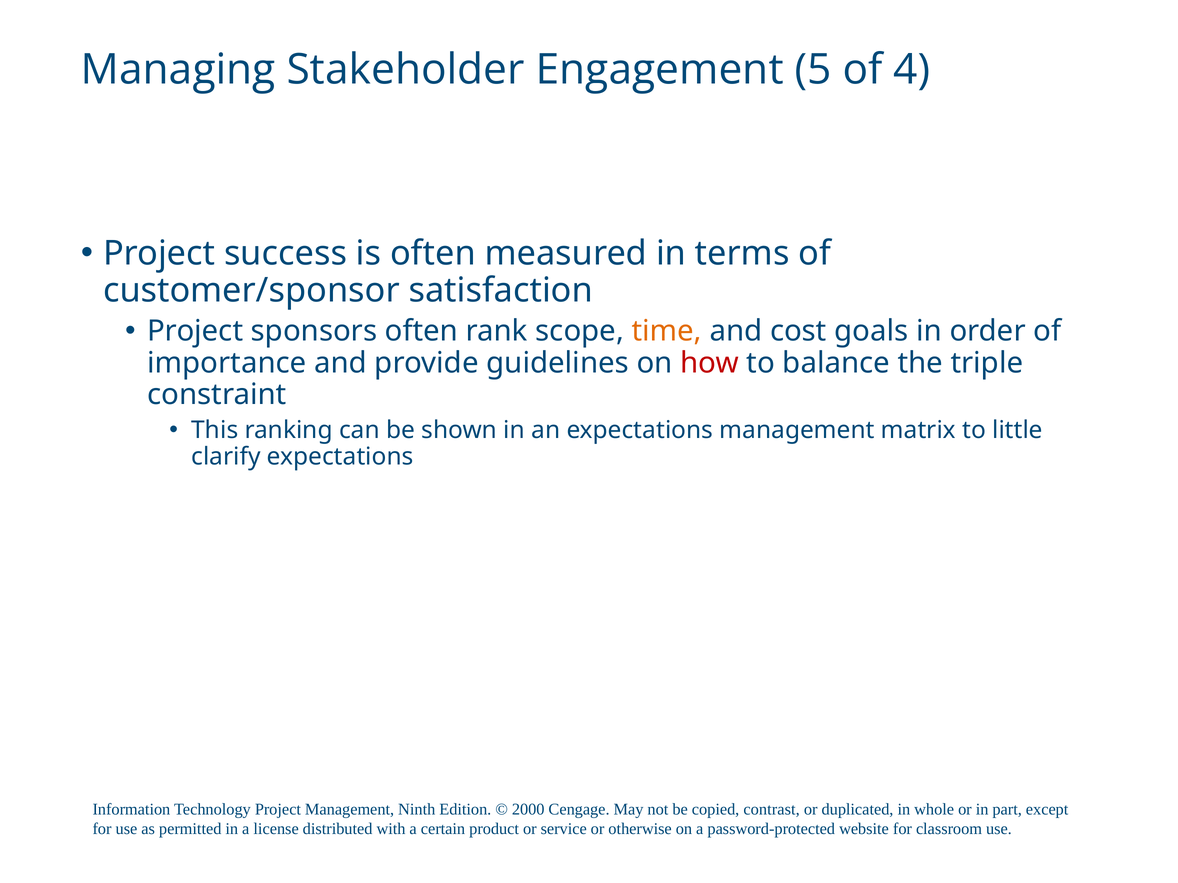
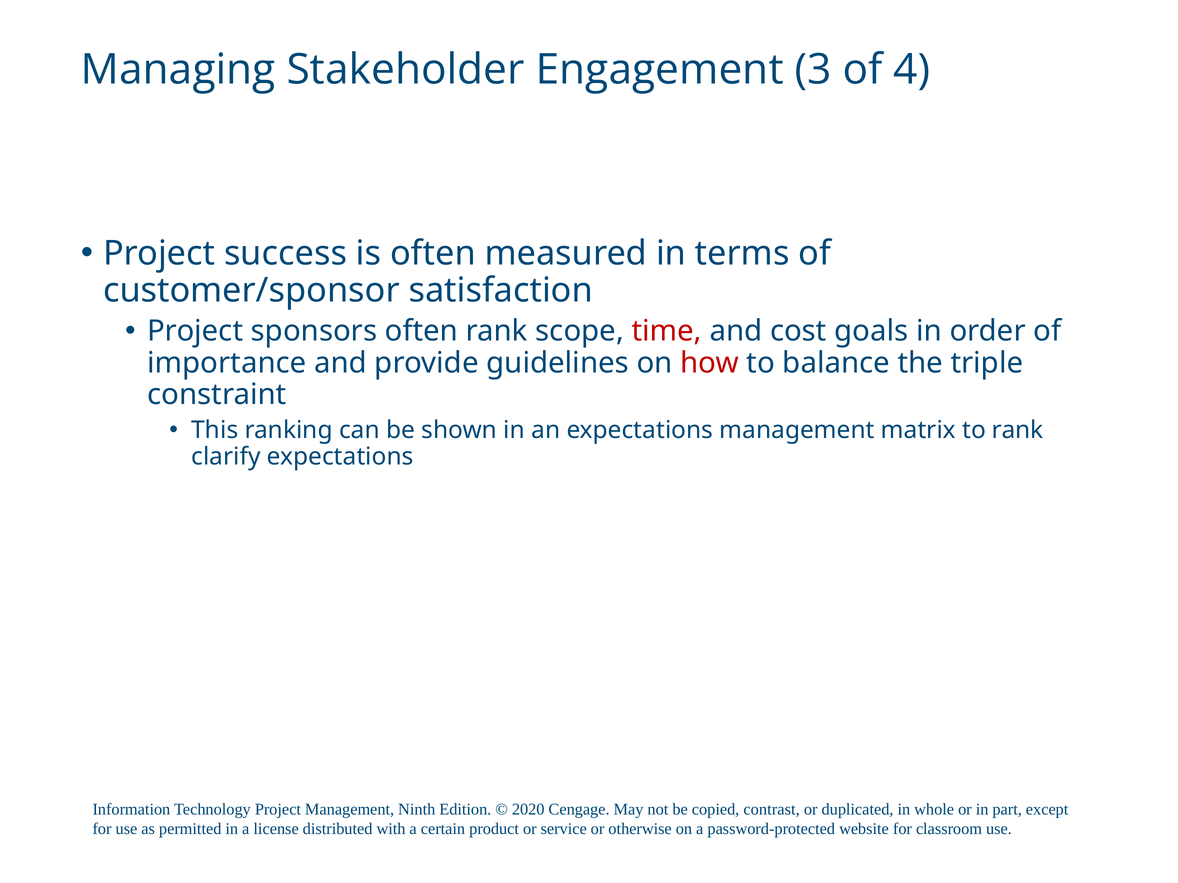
5: 5 -> 3
time colour: orange -> red
to little: little -> rank
2000: 2000 -> 2020
